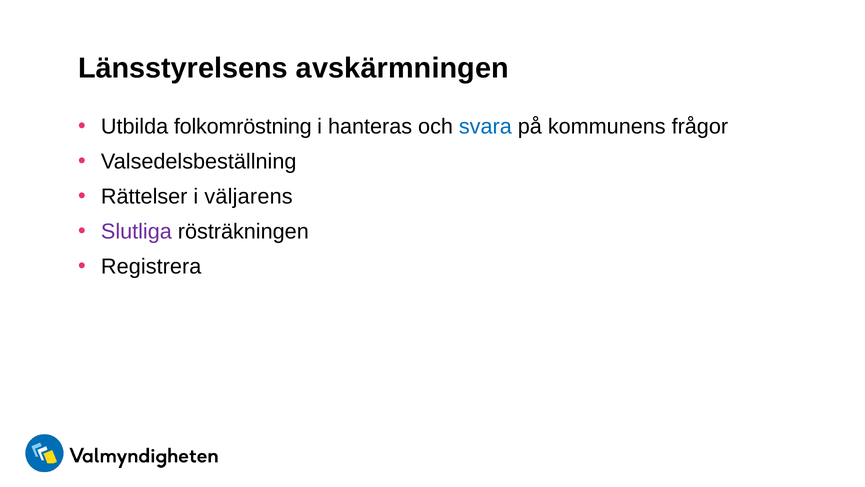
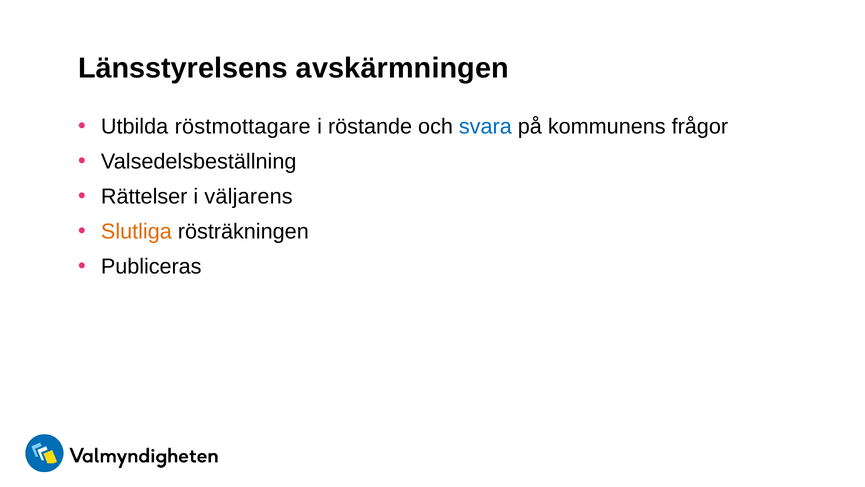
folkomröstning: folkomröstning -> röstmottagare
hanteras: hanteras -> röstande
Slutliga colour: purple -> orange
Registrera: Registrera -> Publiceras
